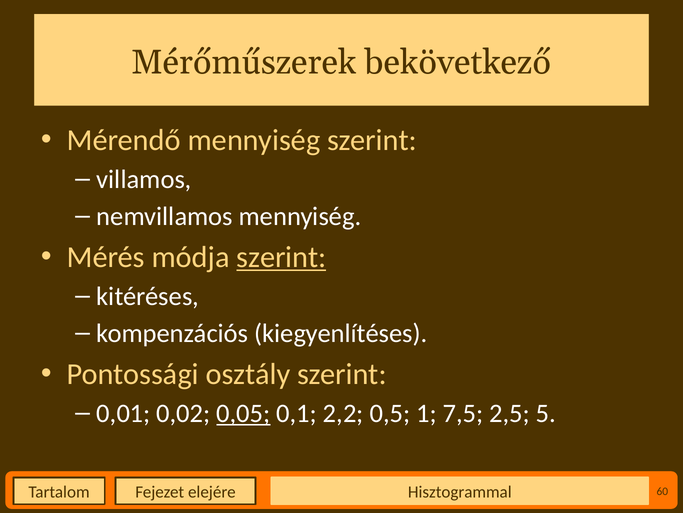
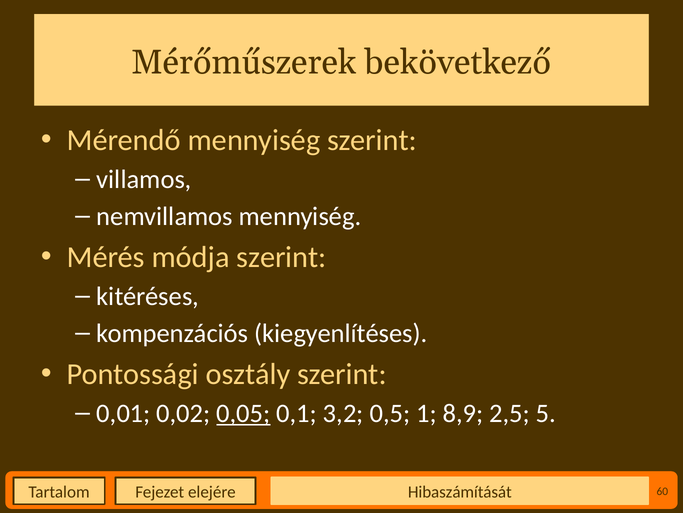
szerint at (281, 257) underline: present -> none
2,2: 2,2 -> 3,2
7,5: 7,5 -> 8,9
Hisztogrammal: Hisztogrammal -> Hibaszámítását
